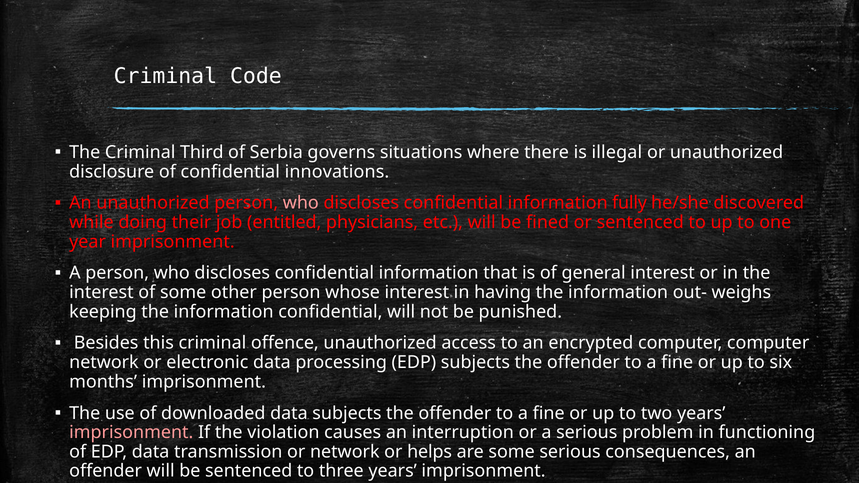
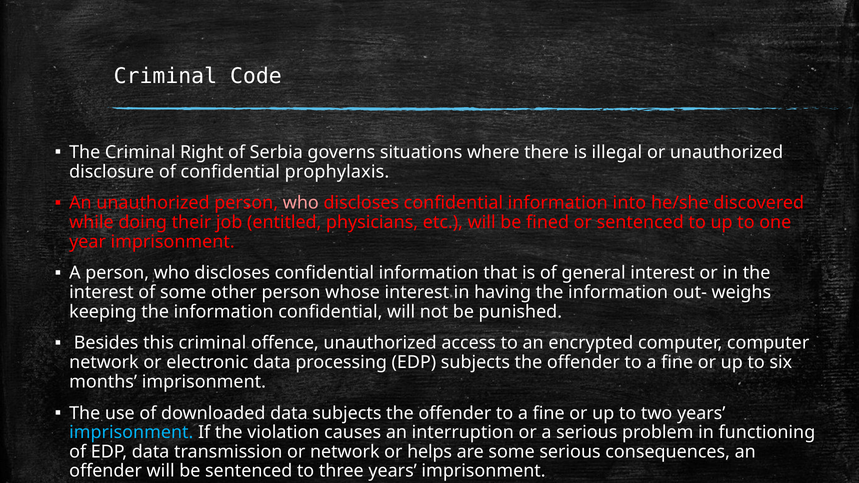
Third: Third -> Right
innovations: innovations -> prophylaxis
fully: fully -> into
imprisonment at (131, 433) colour: pink -> light blue
